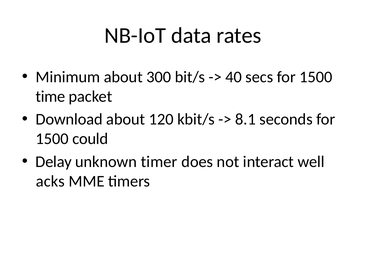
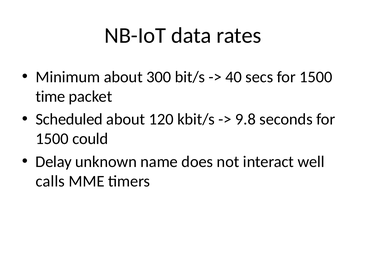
Download: Download -> Scheduled
8.1: 8.1 -> 9.8
timer: timer -> name
acks: acks -> calls
